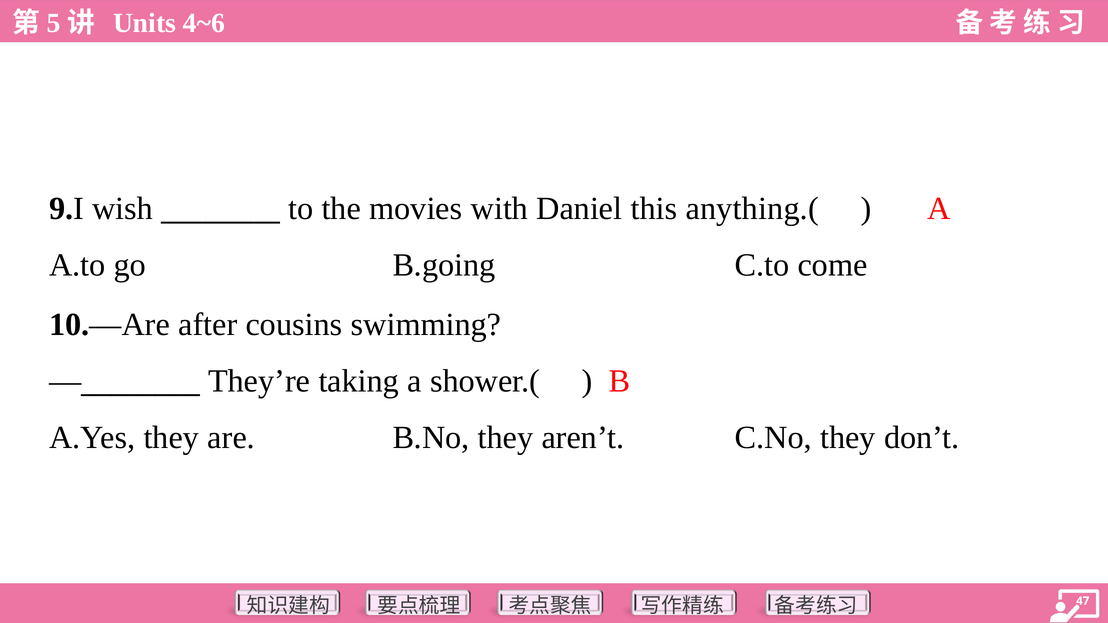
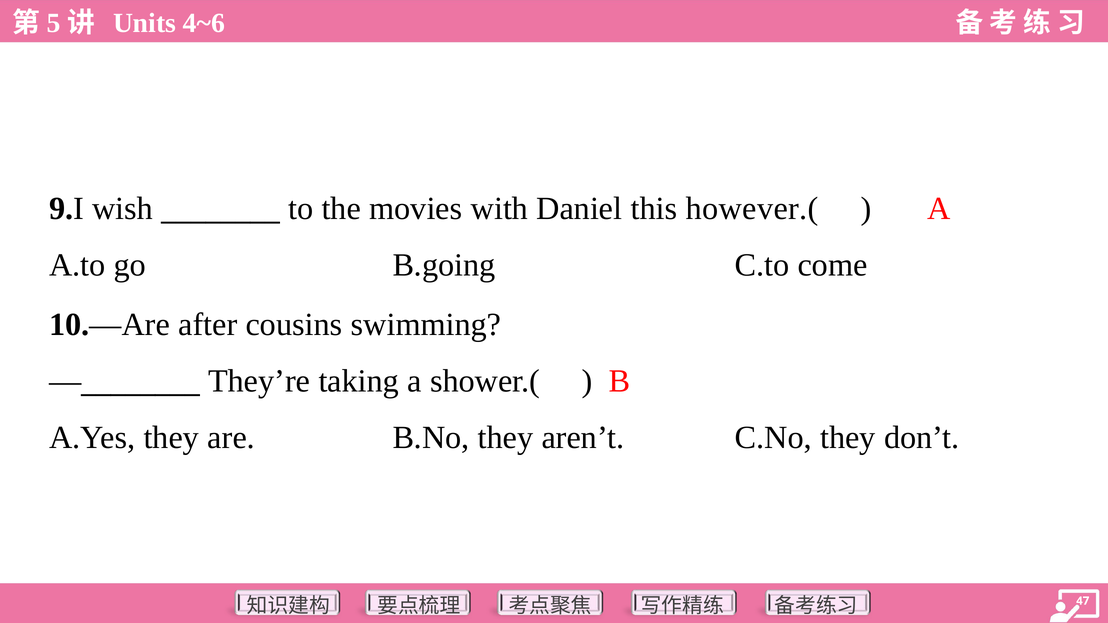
anything.(: anything.( -> however.(
